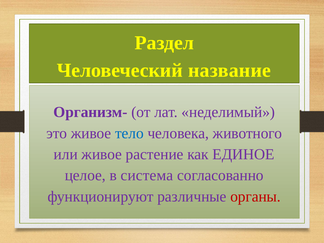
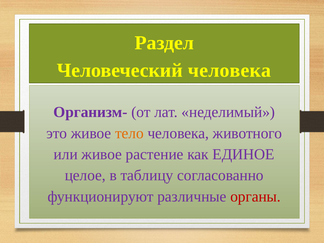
Человеческий название: название -> человека
тело colour: blue -> orange
система: система -> таблицу
